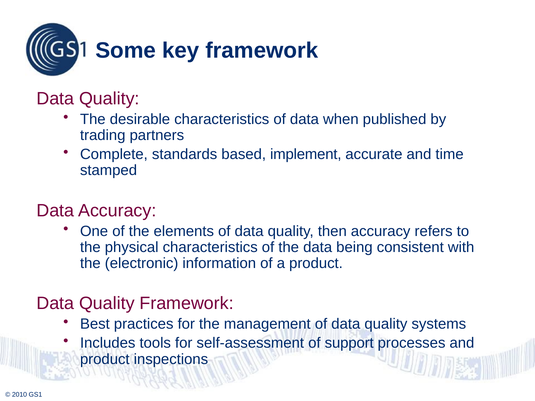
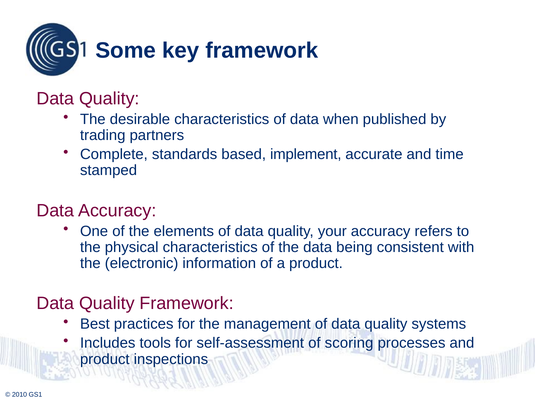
then: then -> your
support: support -> scoring
